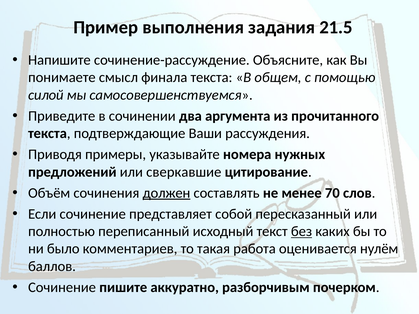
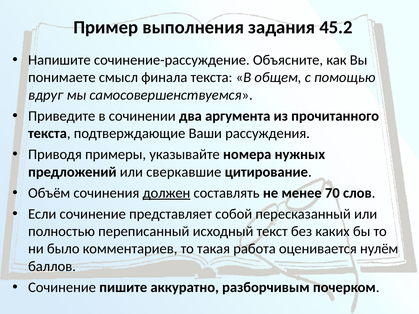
21.5: 21.5 -> 45.2
силой: силой -> вдруг
без underline: present -> none
